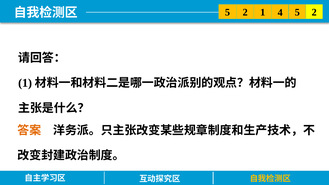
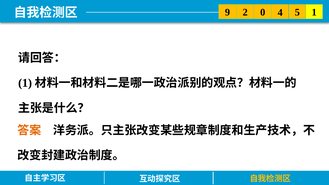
5 at (228, 12): 5 -> 9
1: 1 -> 0
2 at (314, 12): 2 -> 1
